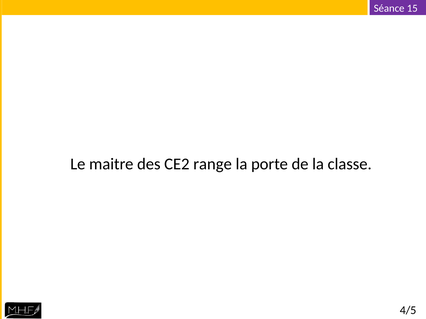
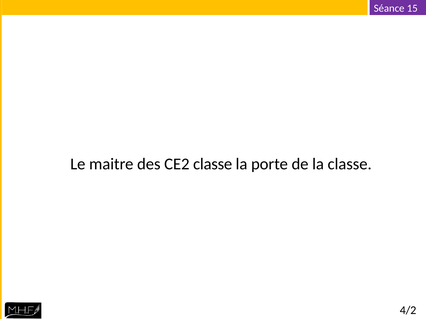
CE2 range: range -> classe
4/5: 4/5 -> 4/2
